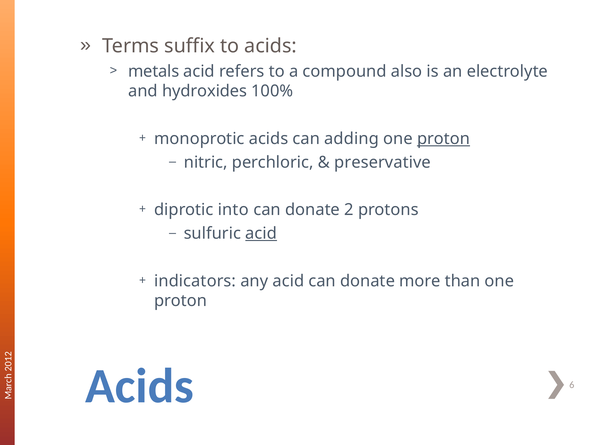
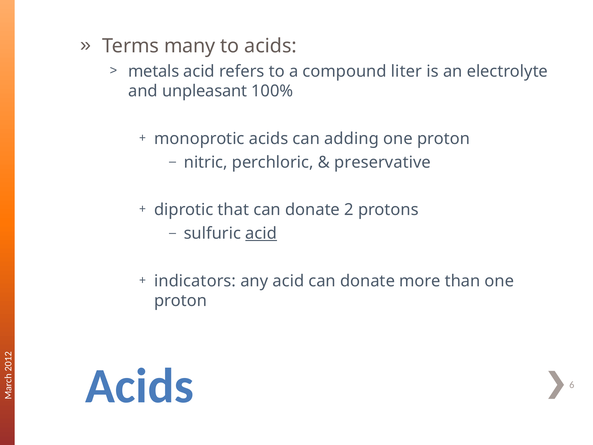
suffix: suffix -> many
also: also -> liter
hydroxides: hydroxides -> unpleasant
proton at (444, 139) underline: present -> none
into: into -> that
